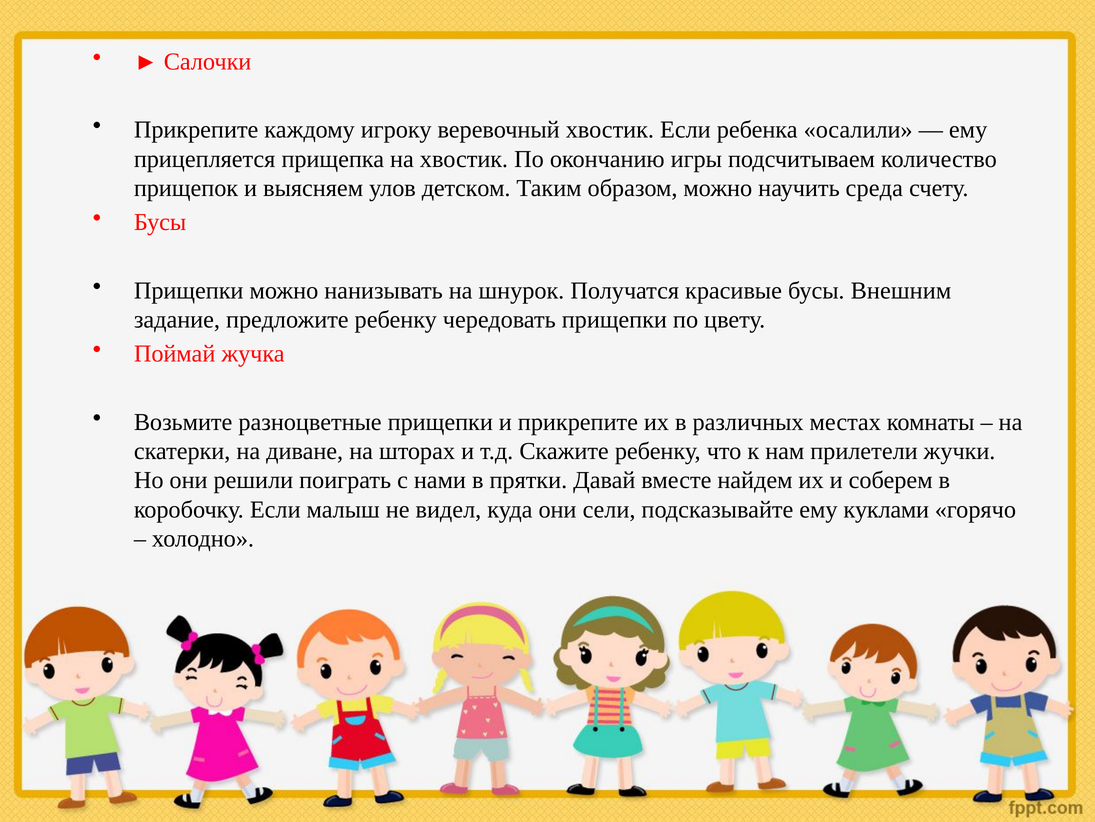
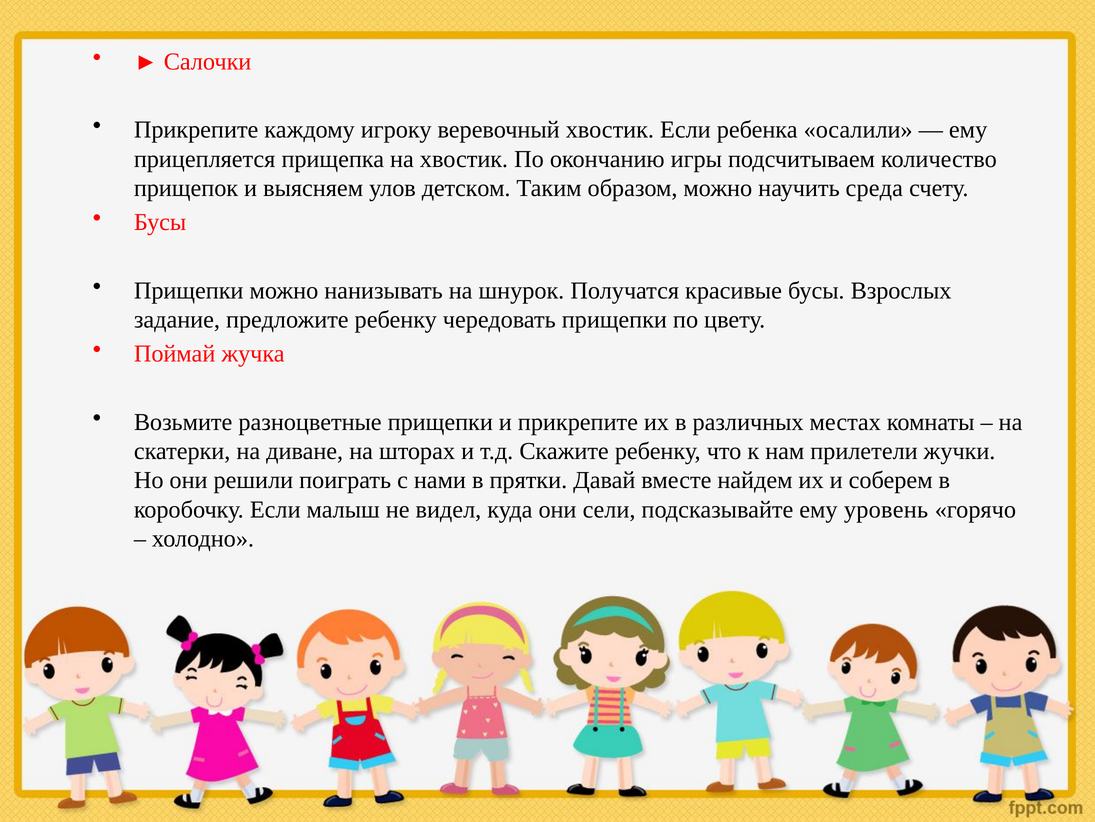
Внешним: Внешним -> Взрослых
куклами: куклами -> уровень
